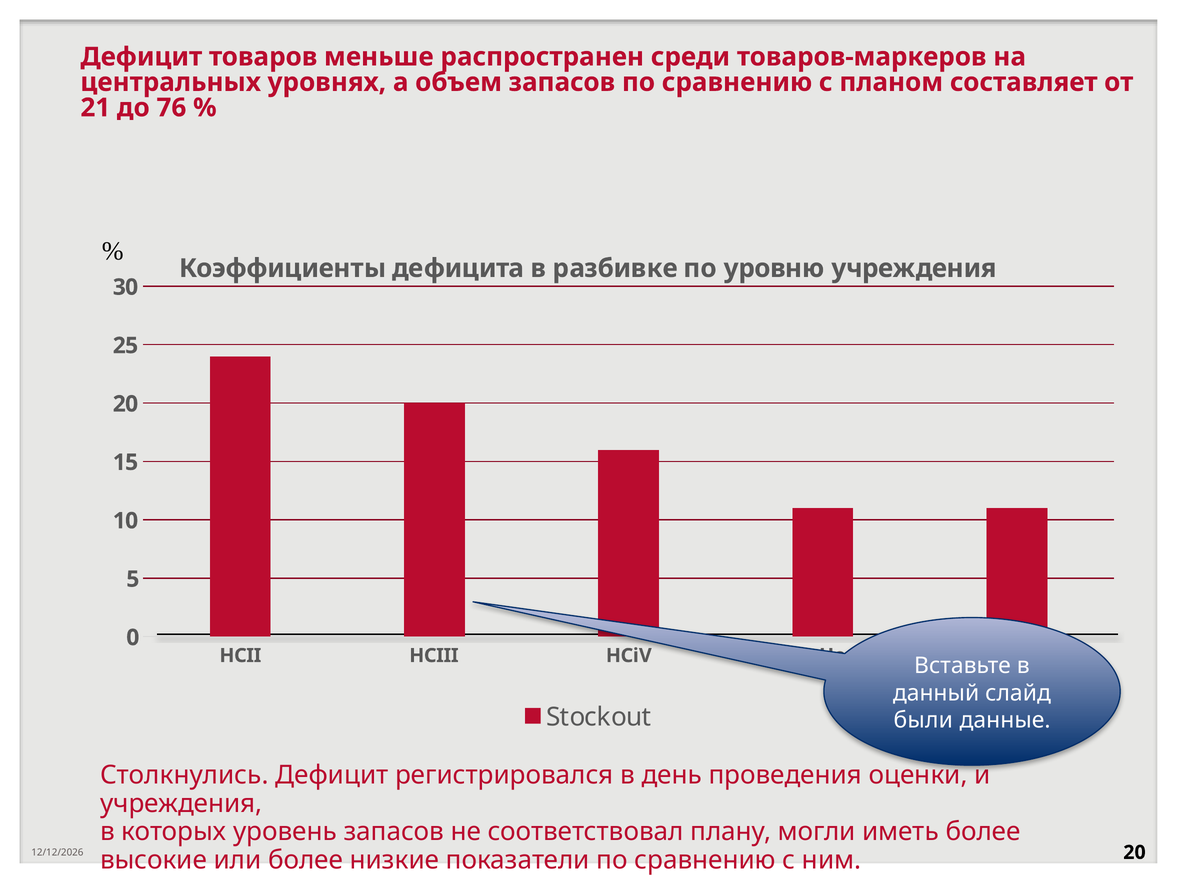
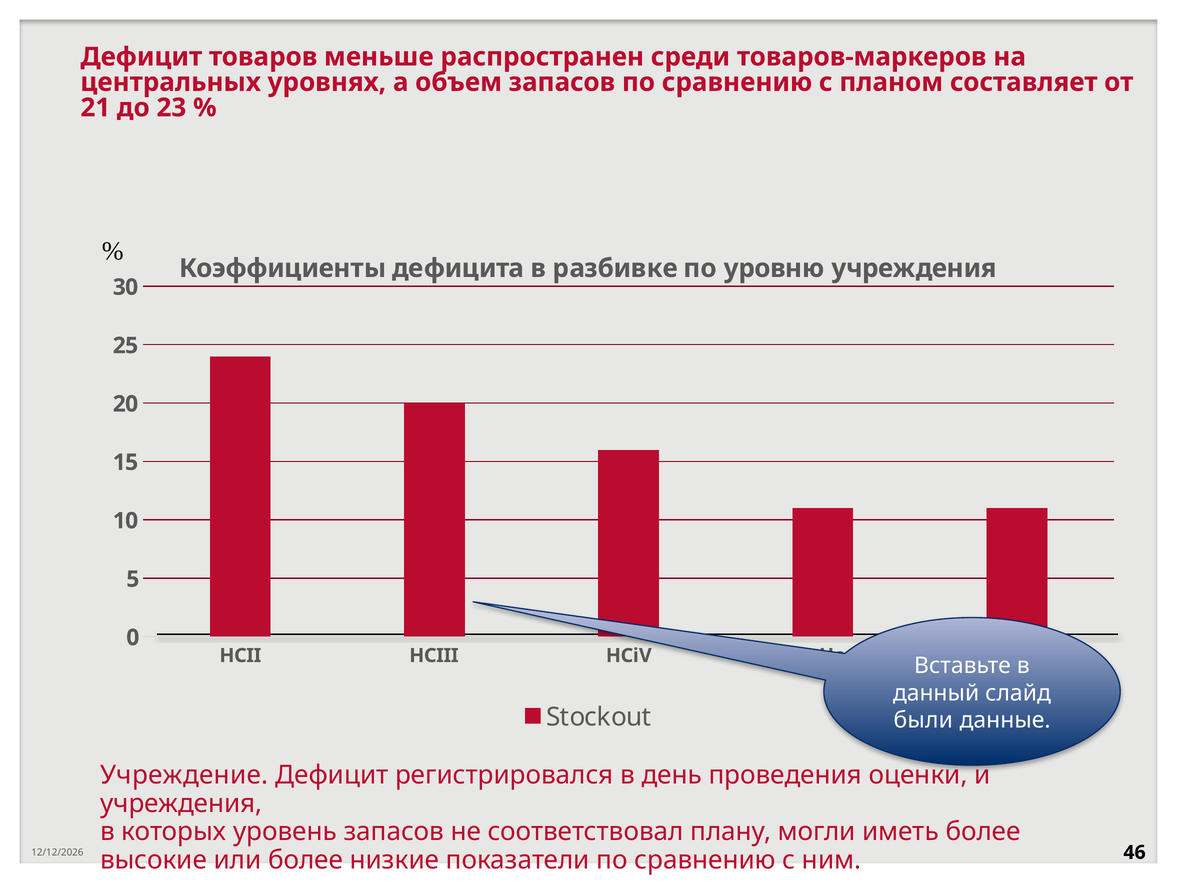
76: 76 -> 23
Столкнулись: Столкнулись -> Учреждение
ним 20: 20 -> 46
